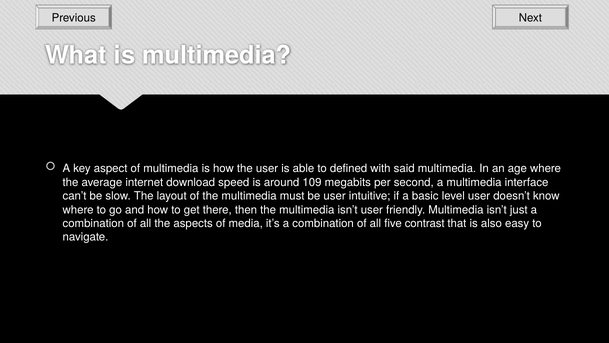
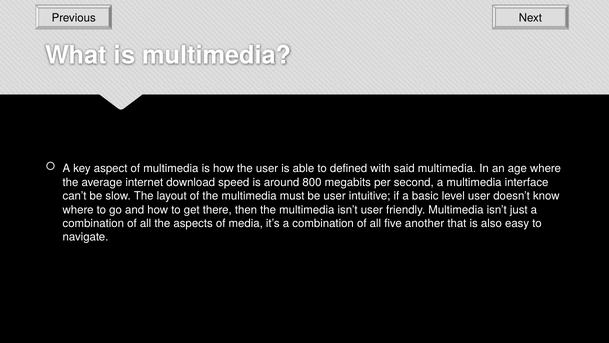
109: 109 -> 800
contrast: contrast -> another
